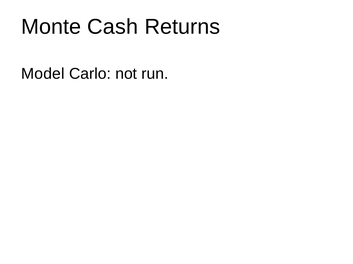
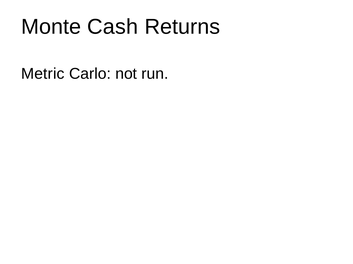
Model: Model -> Metric
